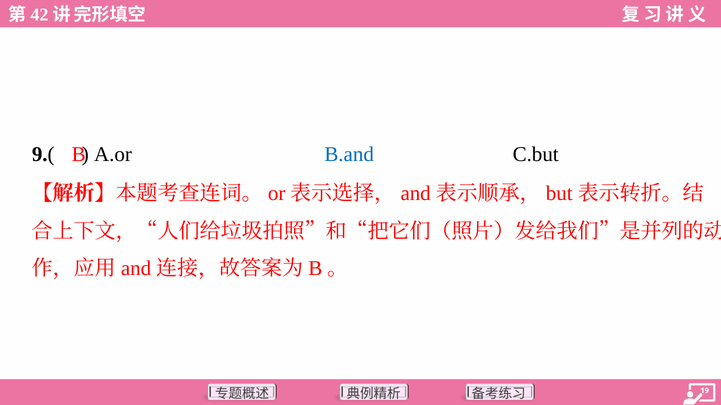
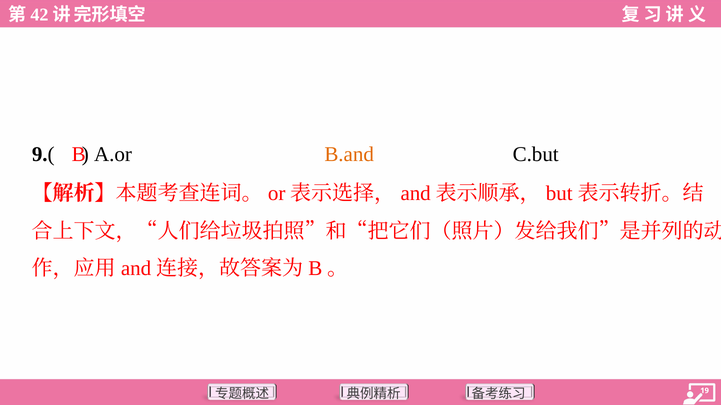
B.and colour: blue -> orange
